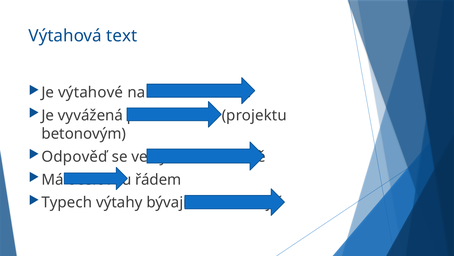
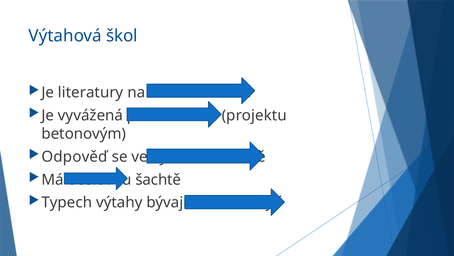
text: text -> škol
Je výtahové: výtahové -> literatury
řádem at (158, 179): řádem -> šachtě
